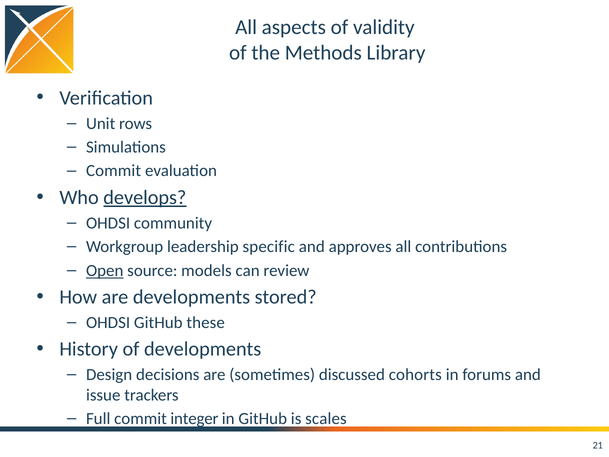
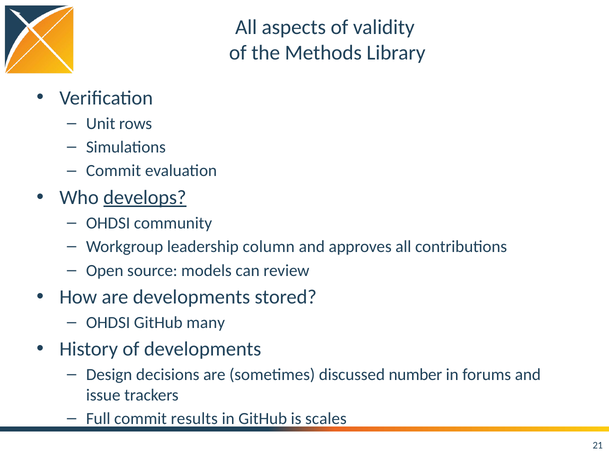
specific: specific -> column
Open underline: present -> none
these: these -> many
cohorts: cohorts -> number
integer: integer -> results
